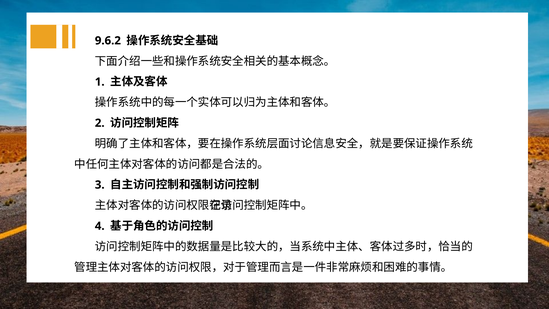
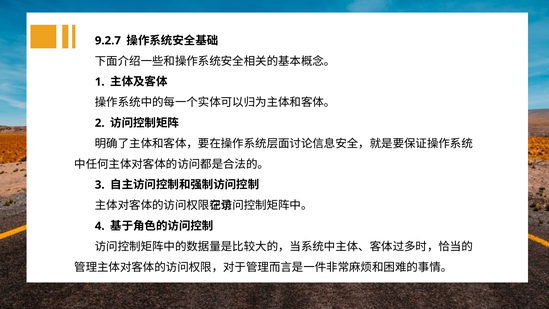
9.6.2: 9.6.2 -> 9.2.7
